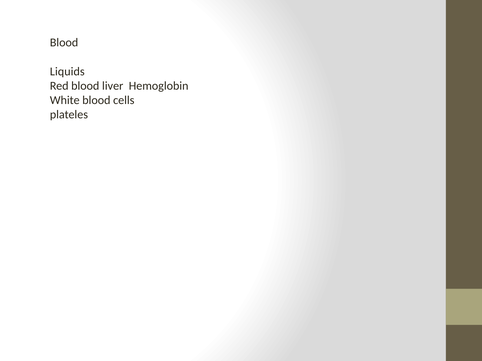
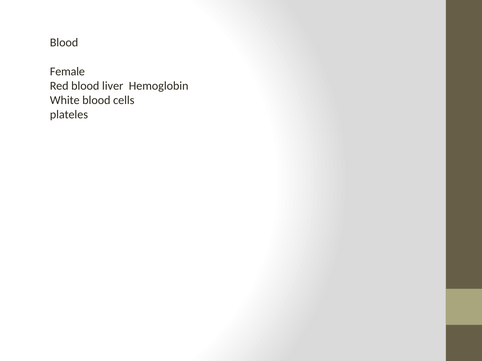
Liquids: Liquids -> Female
